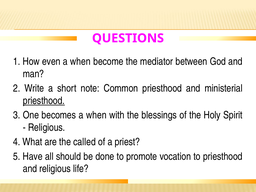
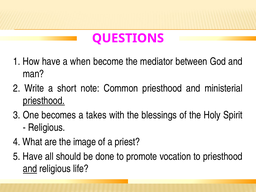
How even: even -> have
becomes a when: when -> takes
called: called -> image
and at (30, 169) underline: none -> present
